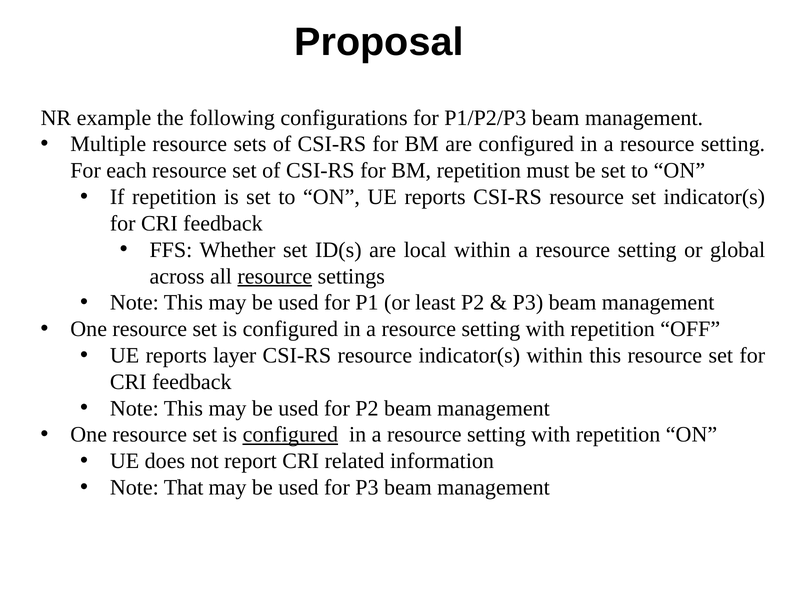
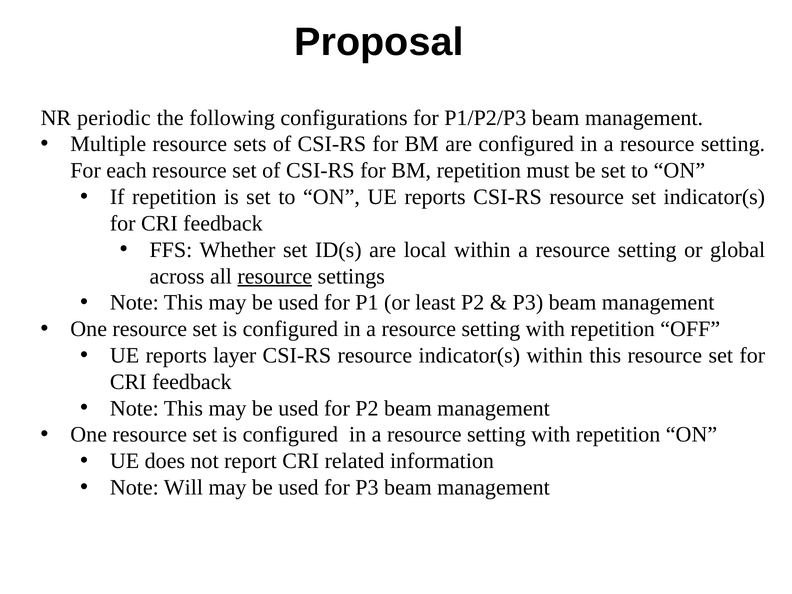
example: example -> periodic
configured at (290, 435) underline: present -> none
That: That -> Will
